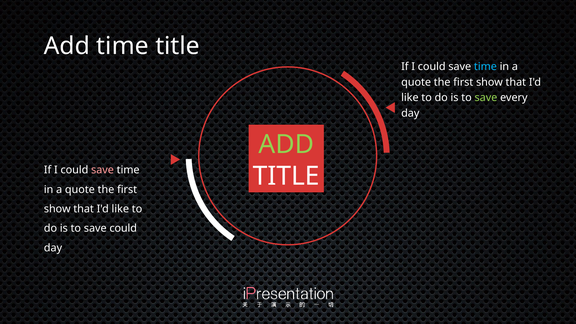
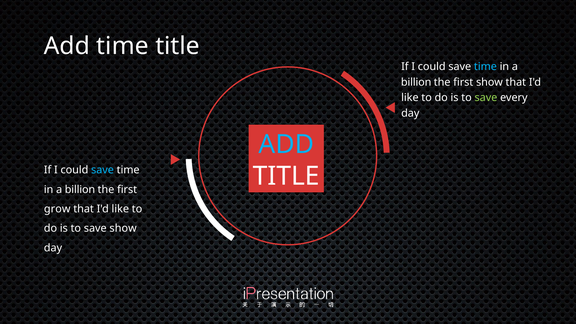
quote at (416, 82): quote -> billion
ADD at (286, 145) colour: light green -> light blue
save at (102, 170) colour: pink -> light blue
quote at (80, 189): quote -> billion
show at (57, 209): show -> grow
save could: could -> show
